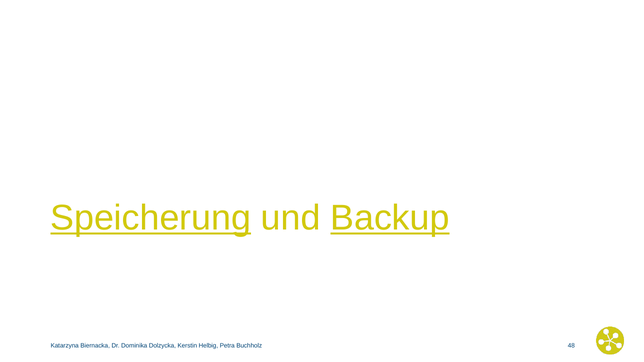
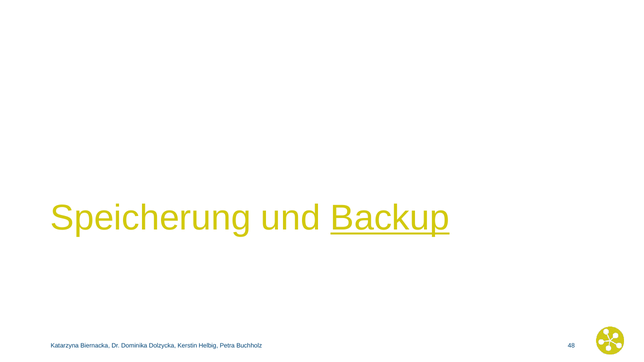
Speicherung underline: present -> none
